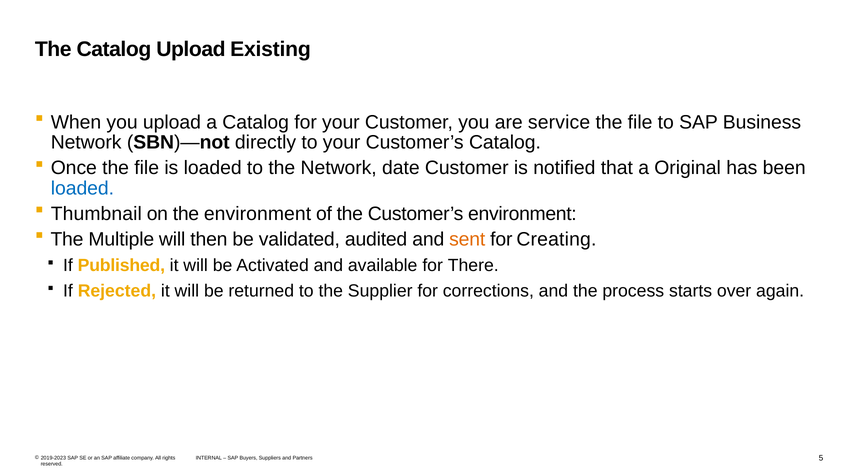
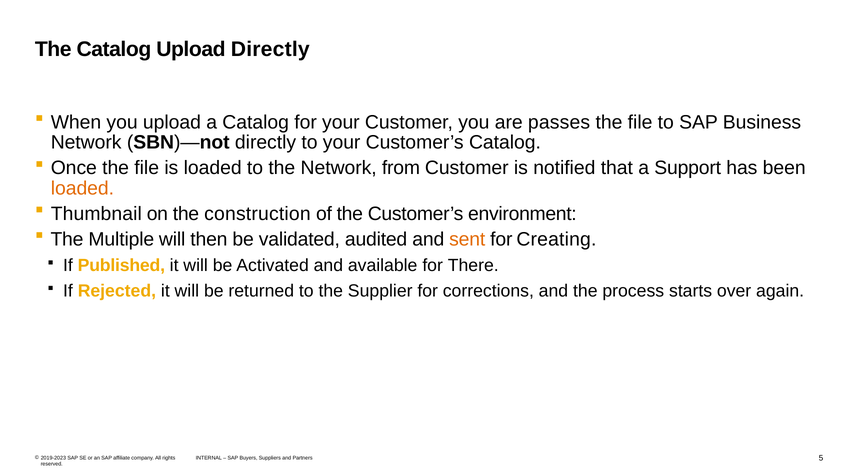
Upload Existing: Existing -> Directly
service: service -> passes
date: date -> from
Original: Original -> Support
loaded at (82, 188) colour: blue -> orange
the environment: environment -> construction
